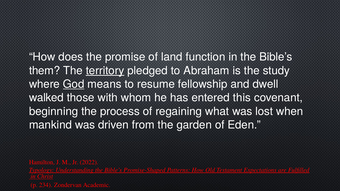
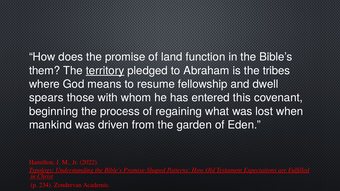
study: study -> tribes
God underline: present -> none
walked: walked -> spears
